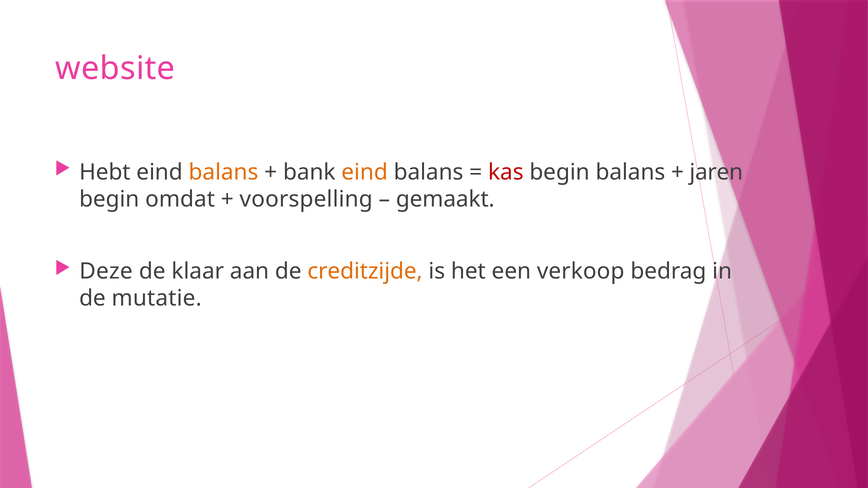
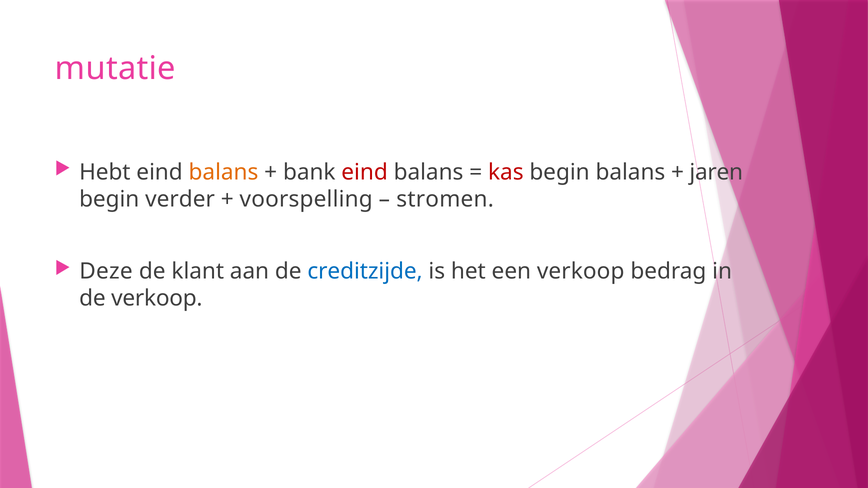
website: website -> mutatie
eind at (365, 172) colour: orange -> red
omdat: omdat -> verder
gemaakt: gemaakt -> stromen
klaar: klaar -> klant
creditzijde colour: orange -> blue
de mutatie: mutatie -> verkoop
